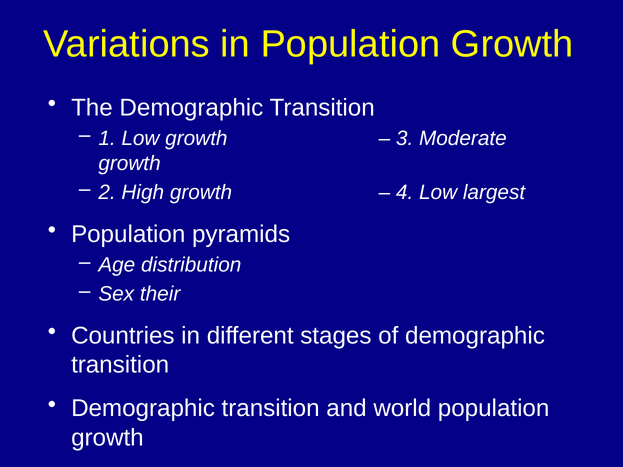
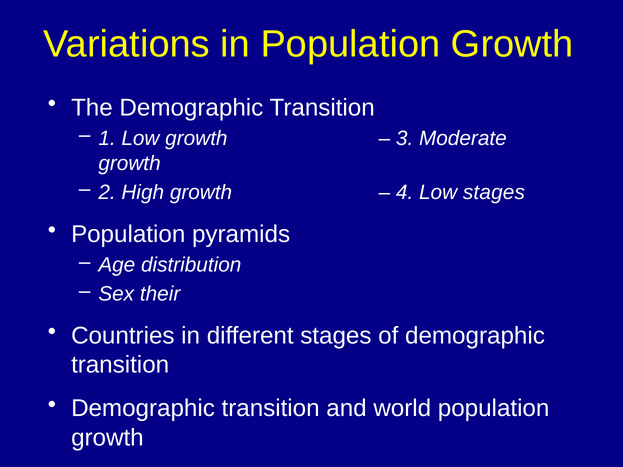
Low largest: largest -> stages
